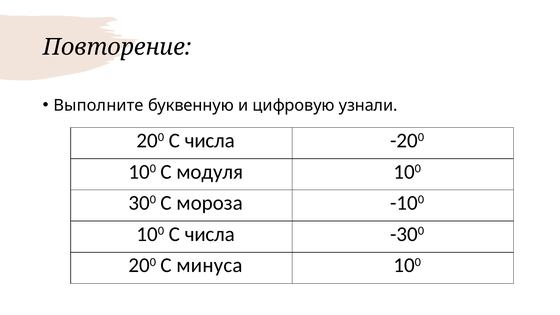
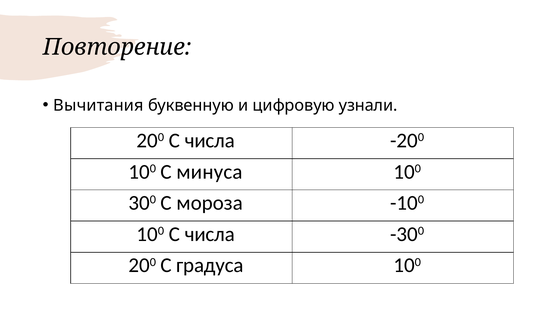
Выполните: Выполните -> Вычитания
модуля: модуля -> минуса
минуса: минуса -> градуса
